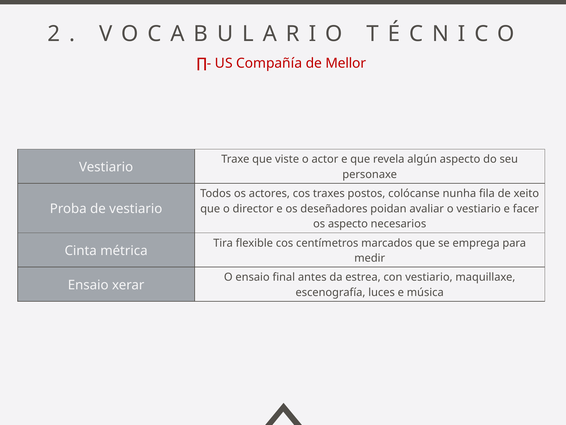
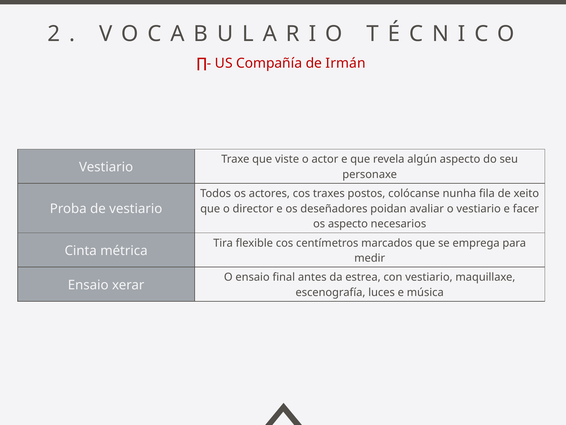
Mellor: Mellor -> Irmán
